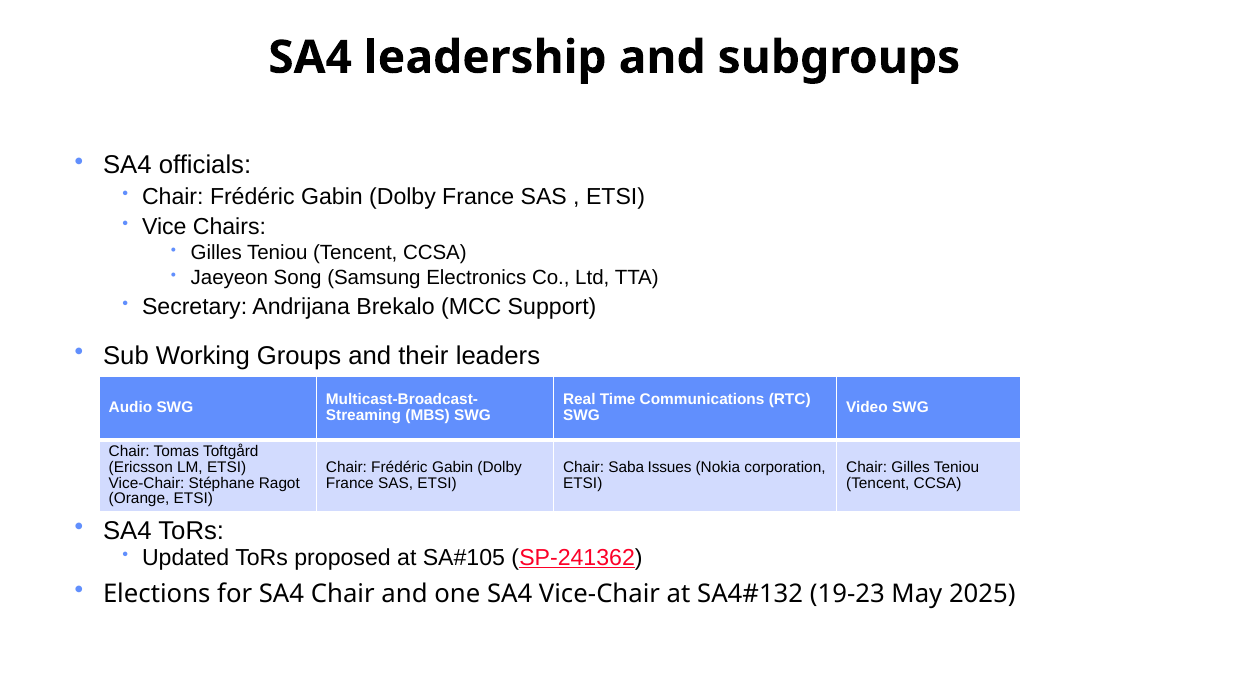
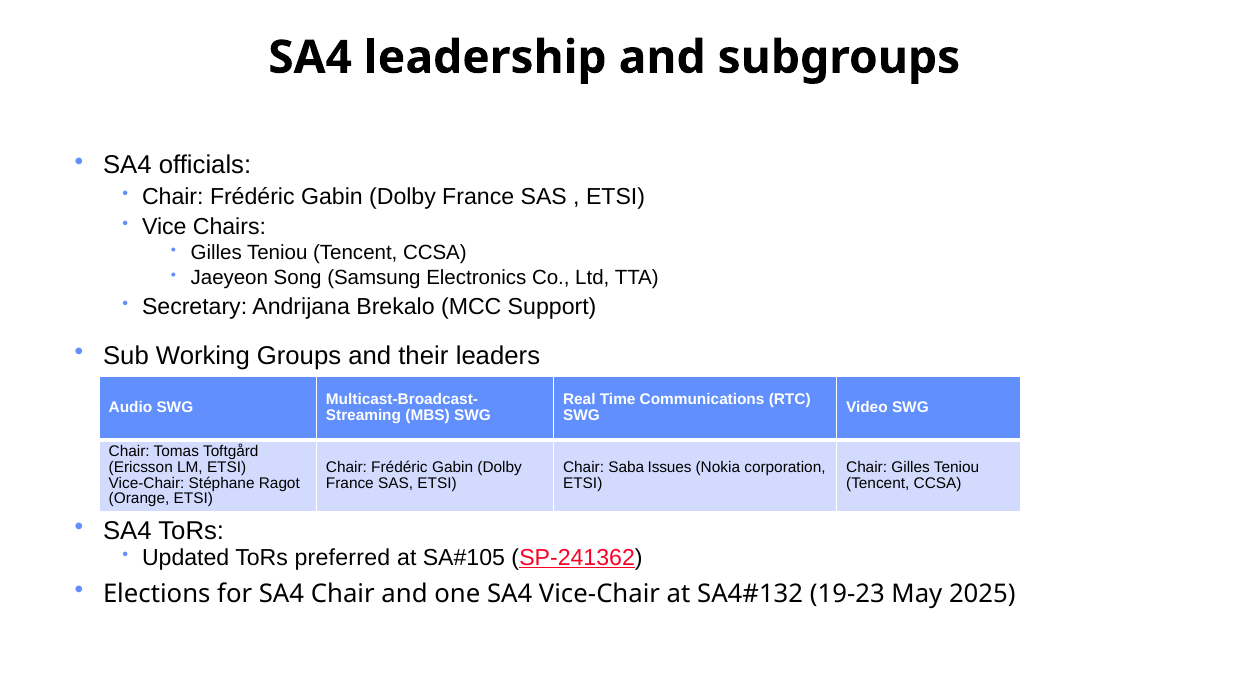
proposed: proposed -> preferred
